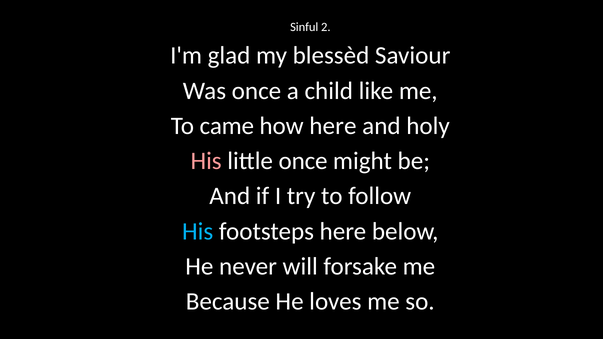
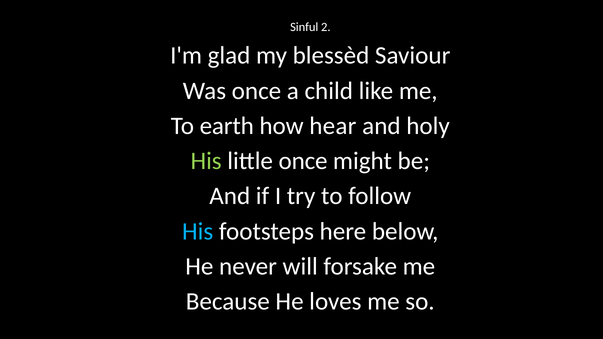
came: came -> earth
how here: here -> hear
His at (206, 161) colour: pink -> light green
